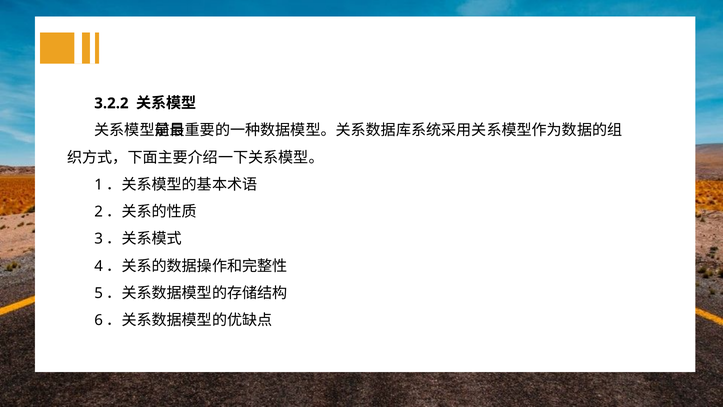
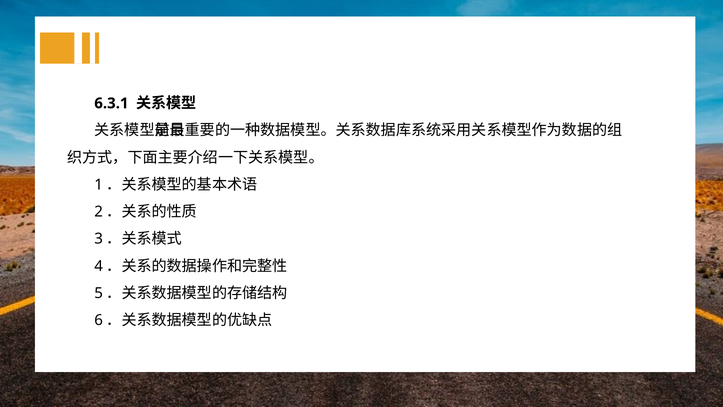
3.2.2: 3.2.2 -> 6.3.1
